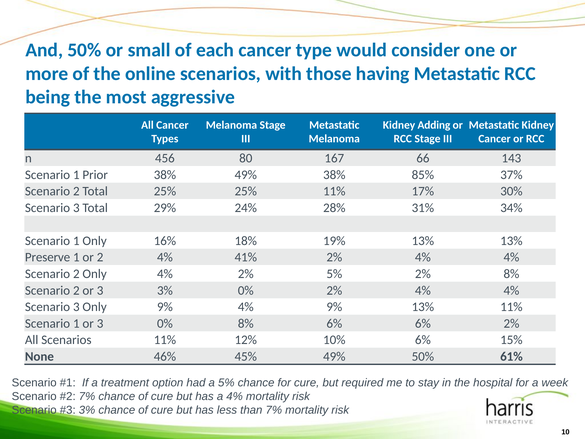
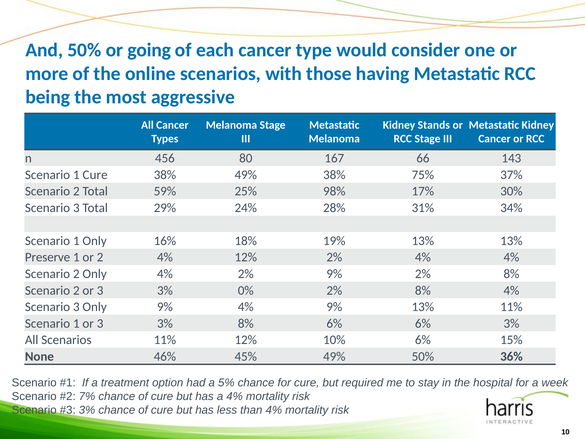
small: small -> going
Adding: Adding -> Stands
1 Prior: Prior -> Cure
85%: 85% -> 75%
Total 25%: 25% -> 59%
25% 11%: 11% -> 98%
4% 41%: 41% -> 12%
2% 5%: 5% -> 9%
0% 2% 4%: 4% -> 8%
1 or 3 0%: 0% -> 3%
6% 2%: 2% -> 3%
61%: 61% -> 36%
than 7%: 7% -> 4%
